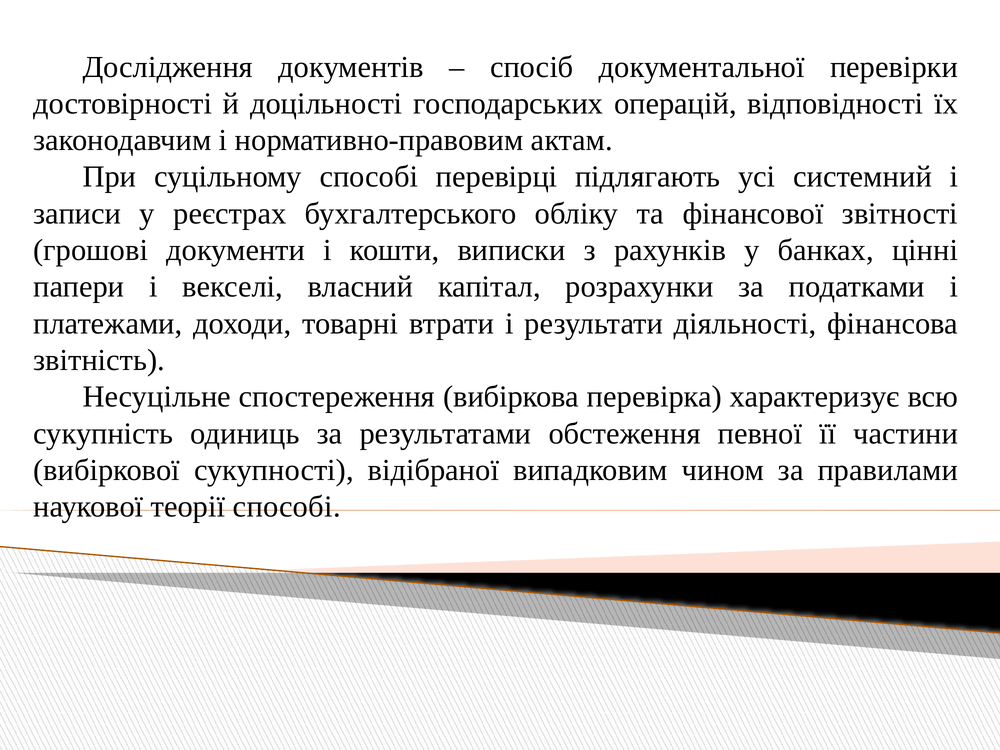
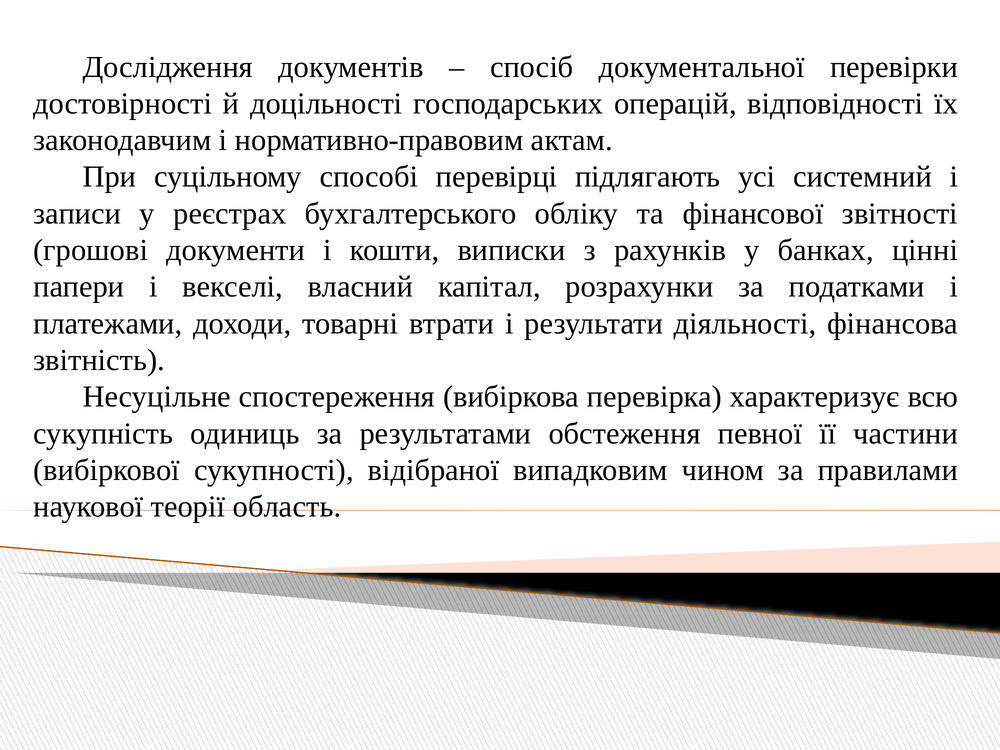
теорії способі: способі -> область
